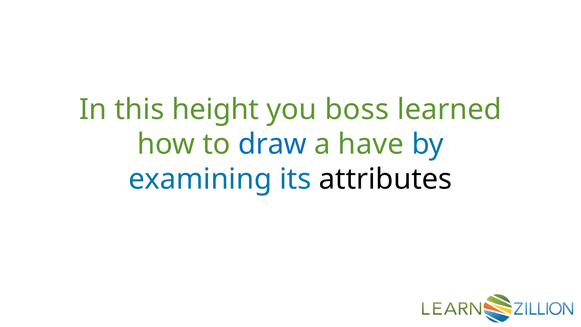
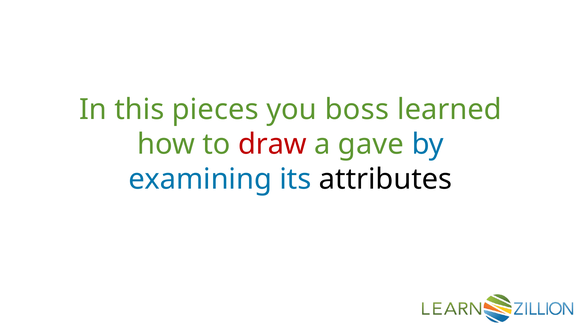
height: height -> pieces
draw colour: blue -> red
have: have -> gave
